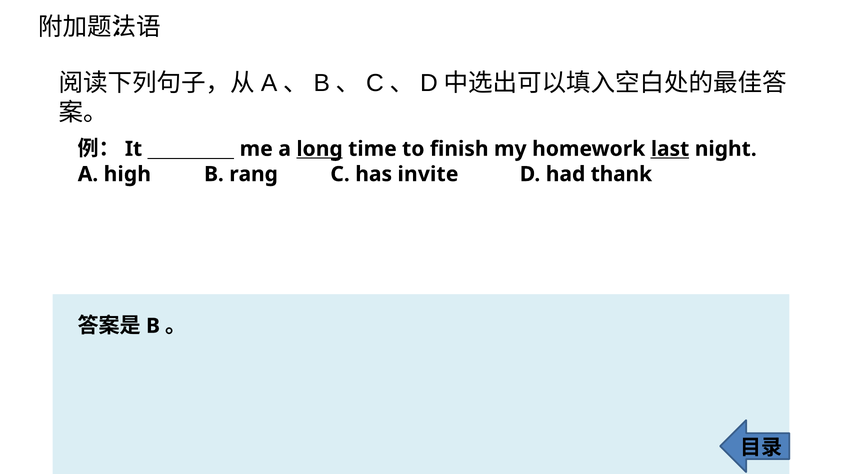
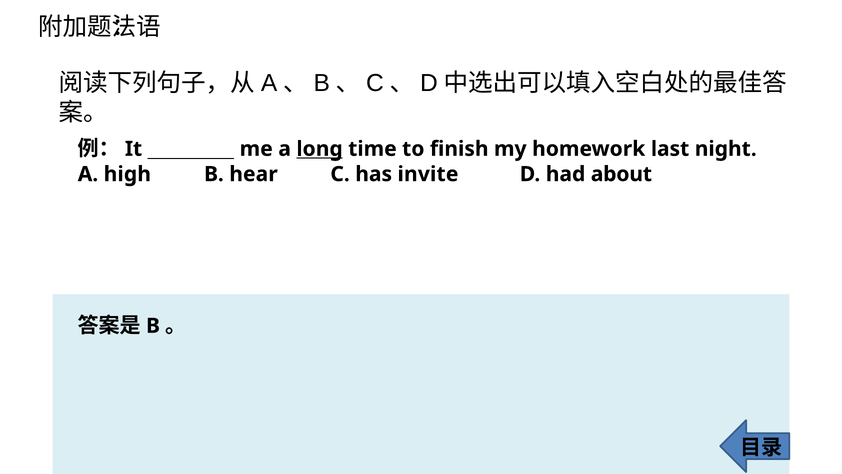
last underline: present -> none
rang: rang -> hear
thank: thank -> about
